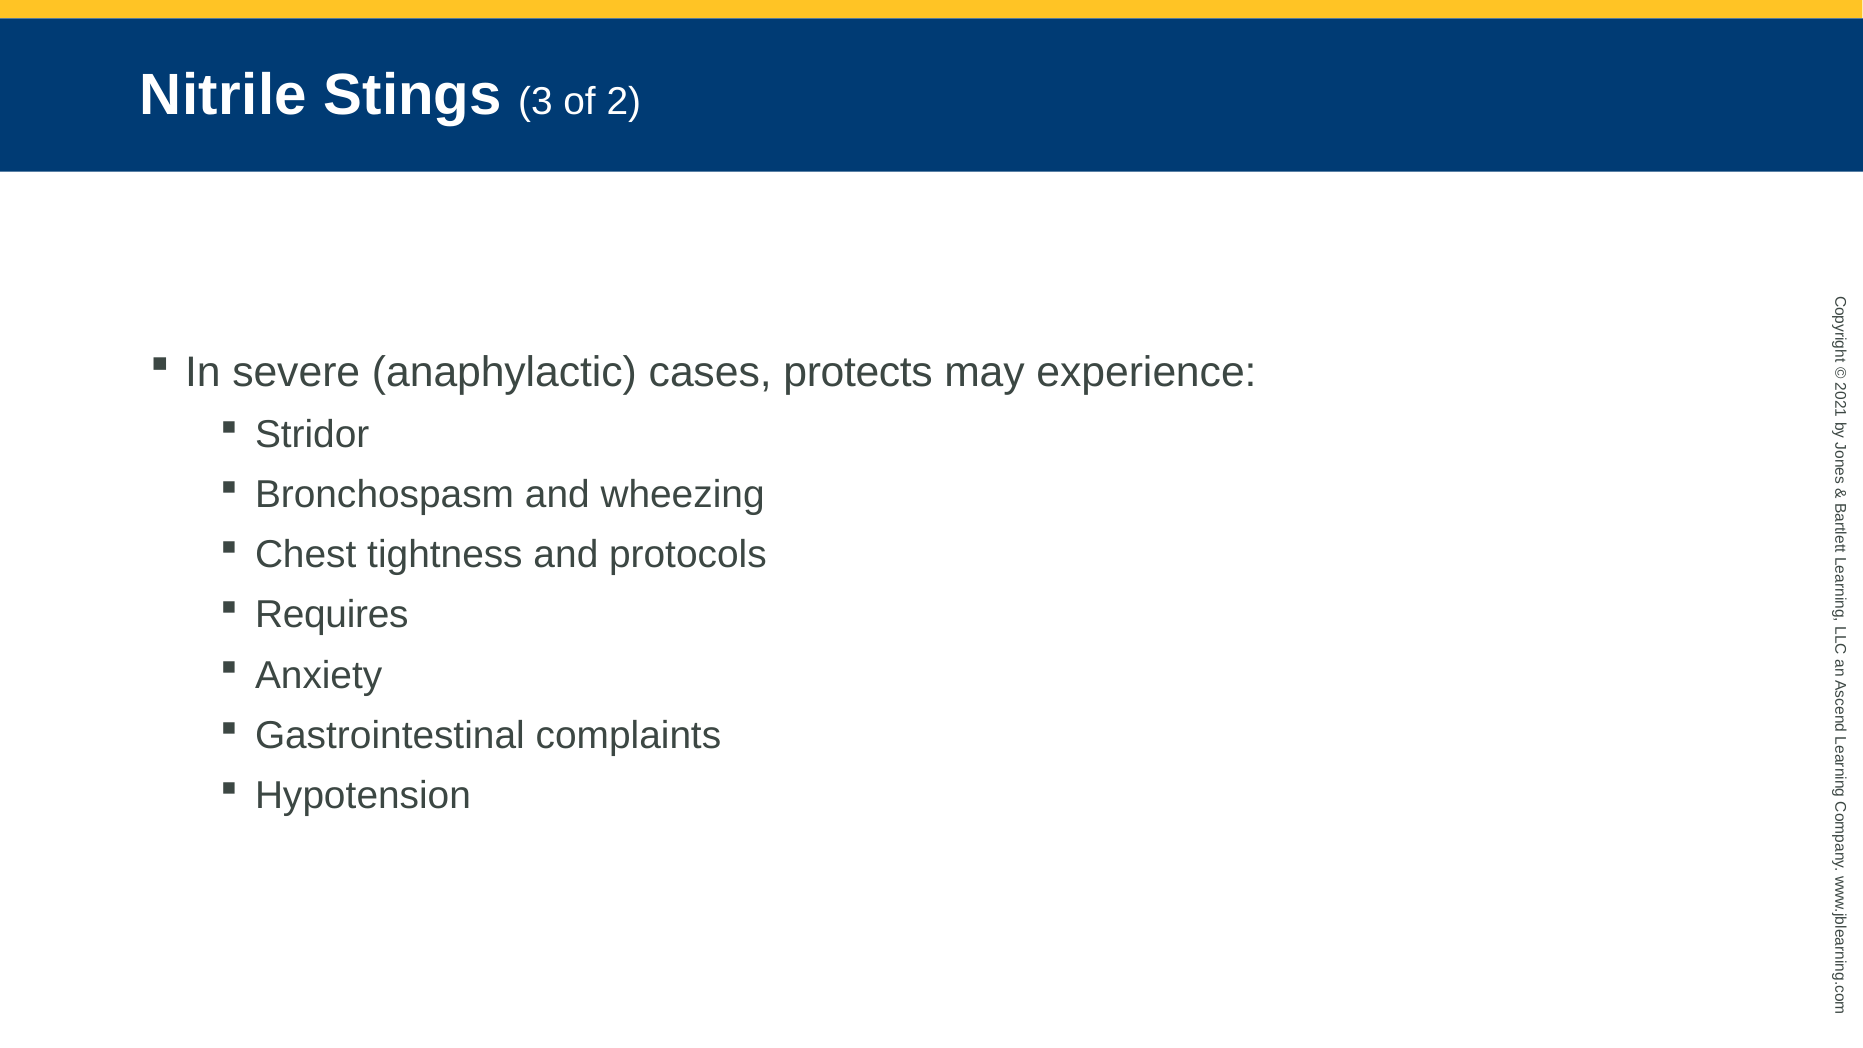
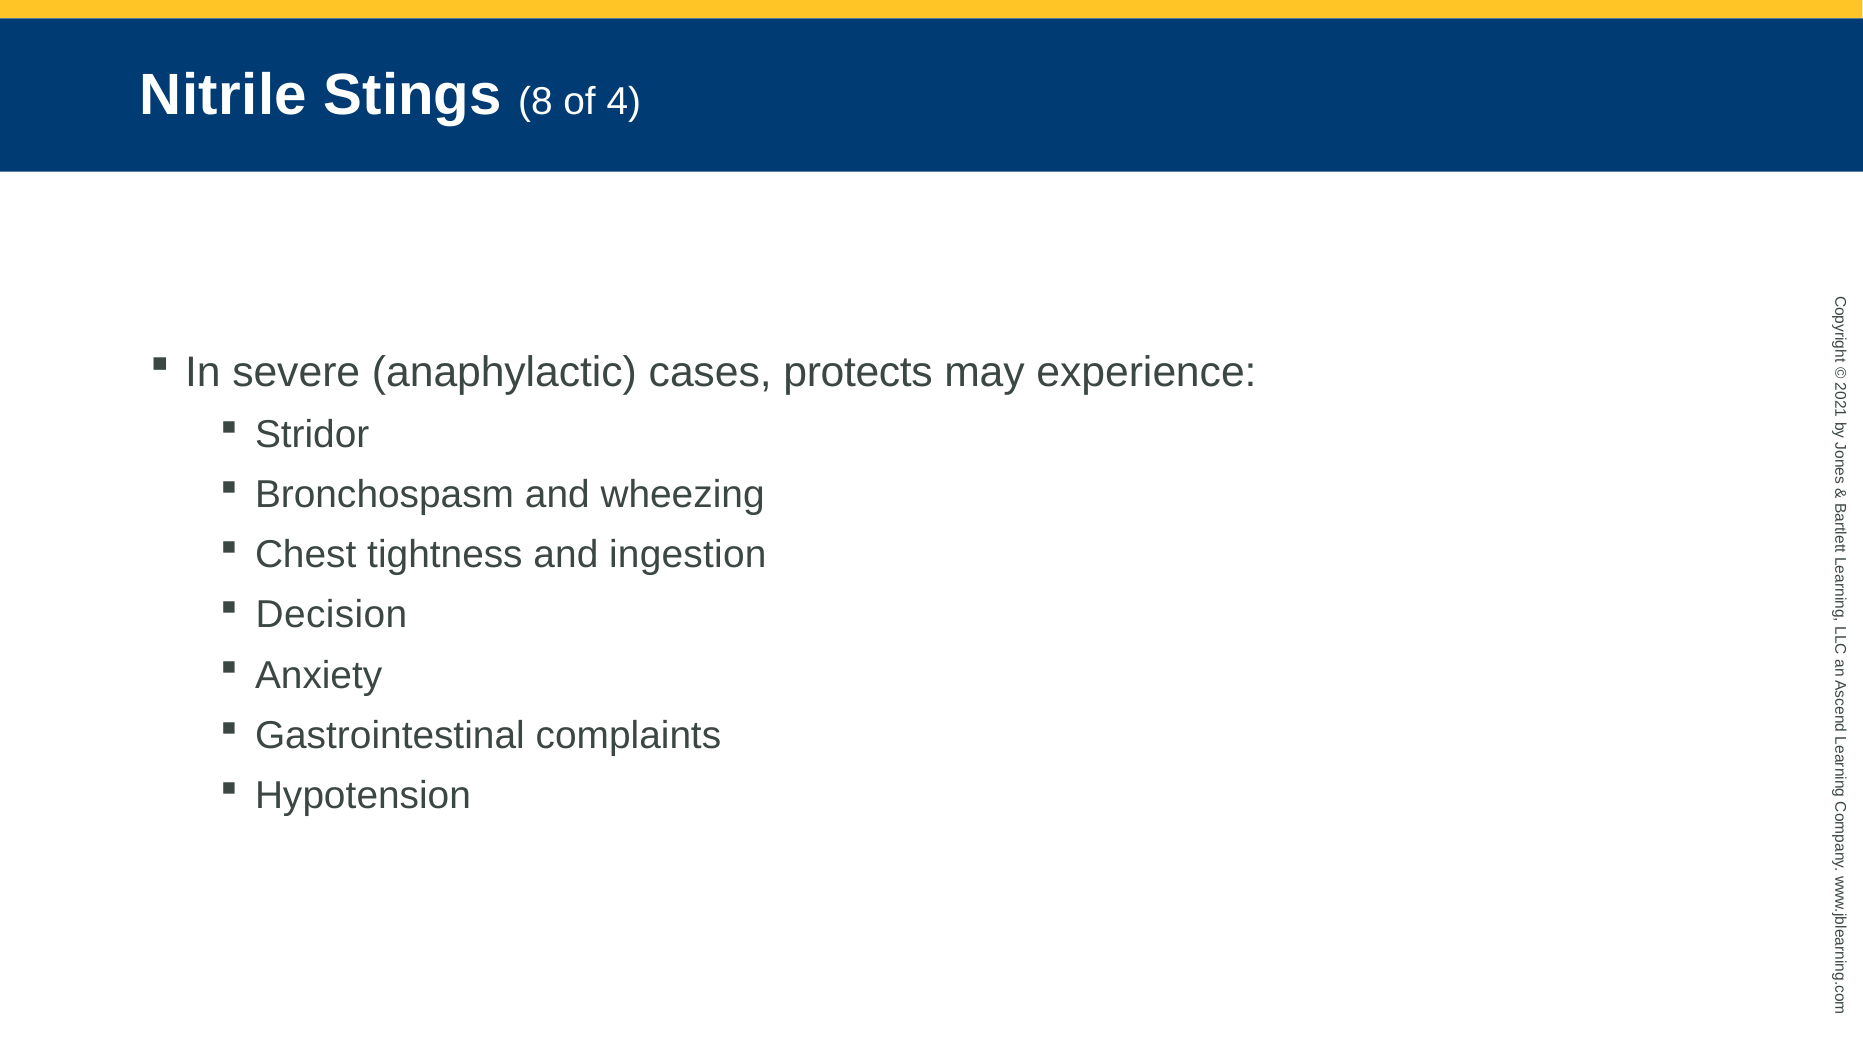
3: 3 -> 8
of 2: 2 -> 4
protocols: protocols -> ingestion
Requires: Requires -> Decision
